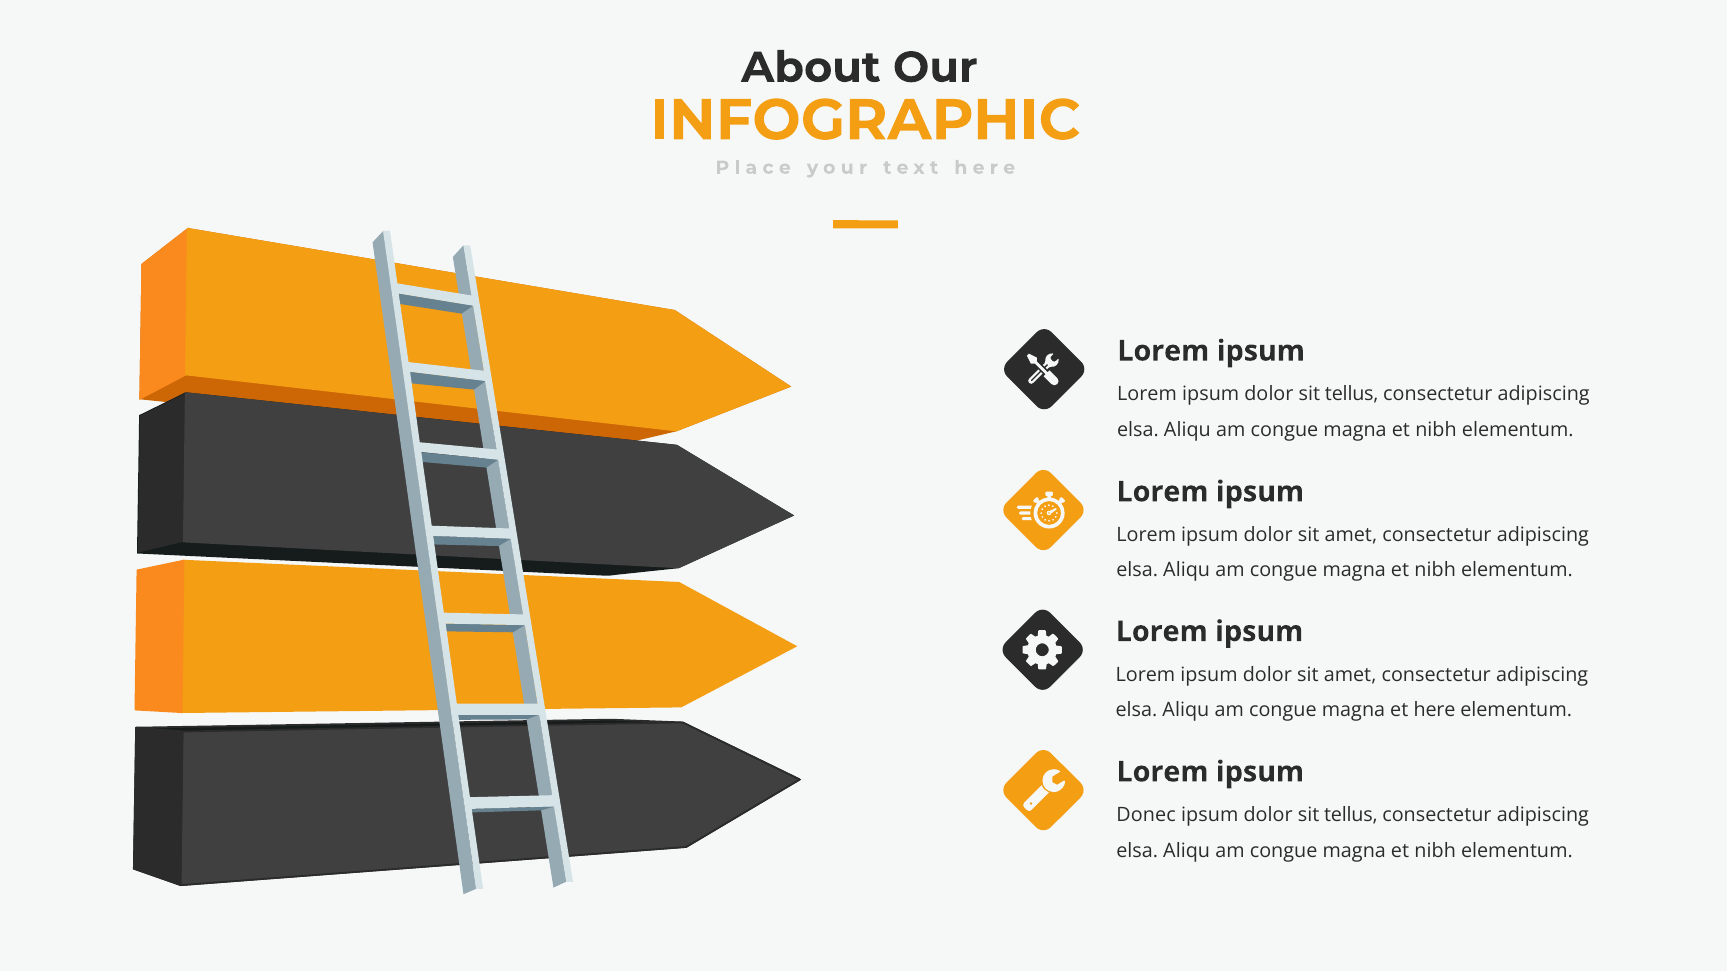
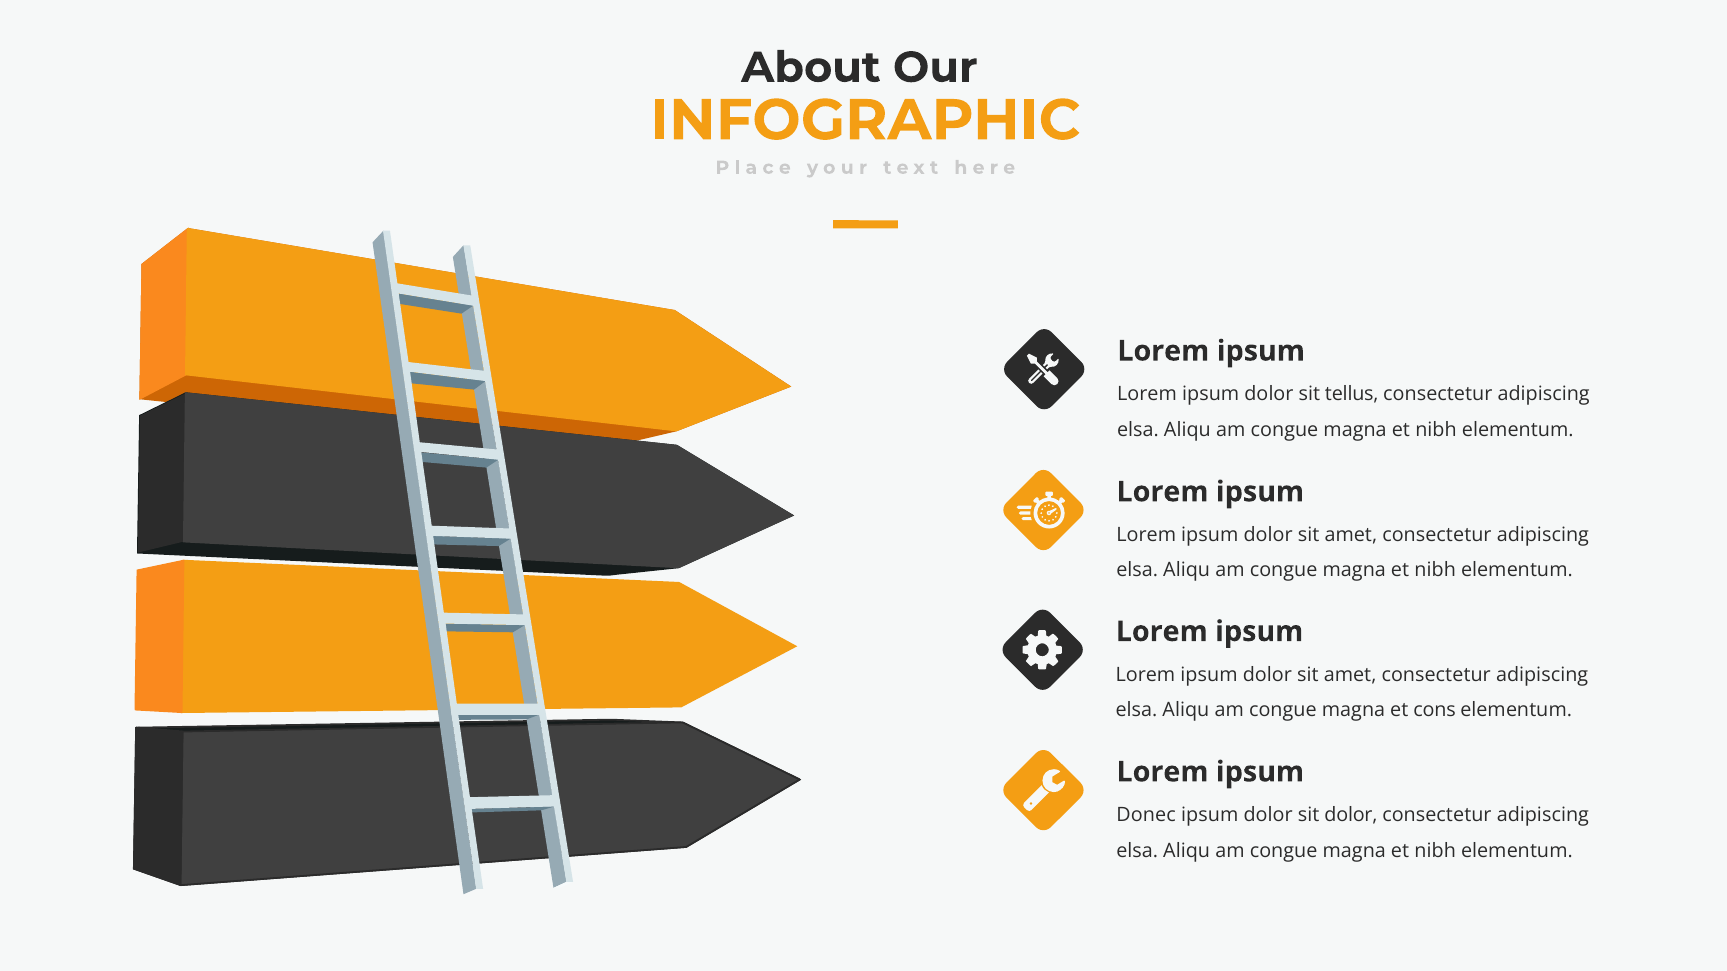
here: here -> cons
tellus at (1351, 815): tellus -> dolor
